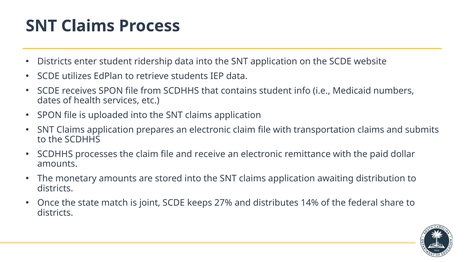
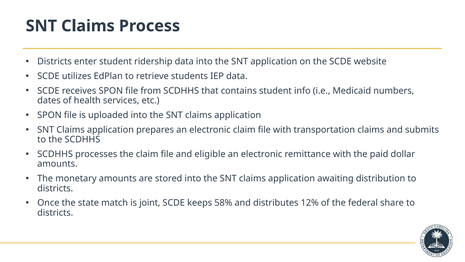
receive: receive -> eligible
27%: 27% -> 58%
14%: 14% -> 12%
